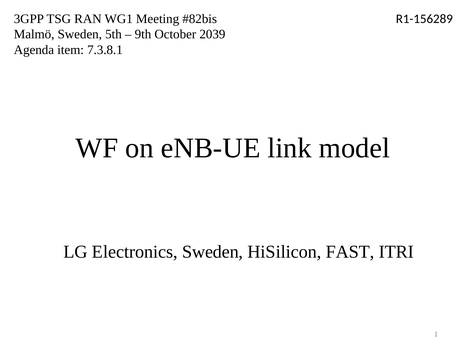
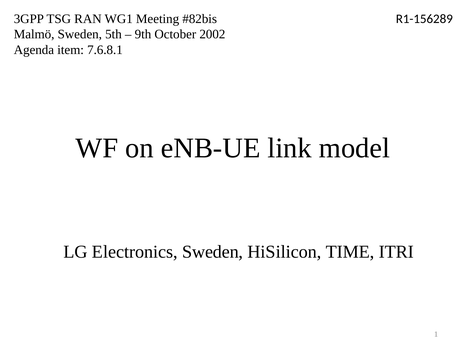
2039: 2039 -> 2002
7.3.8.1: 7.3.8.1 -> 7.6.8.1
FAST: FAST -> TIME
